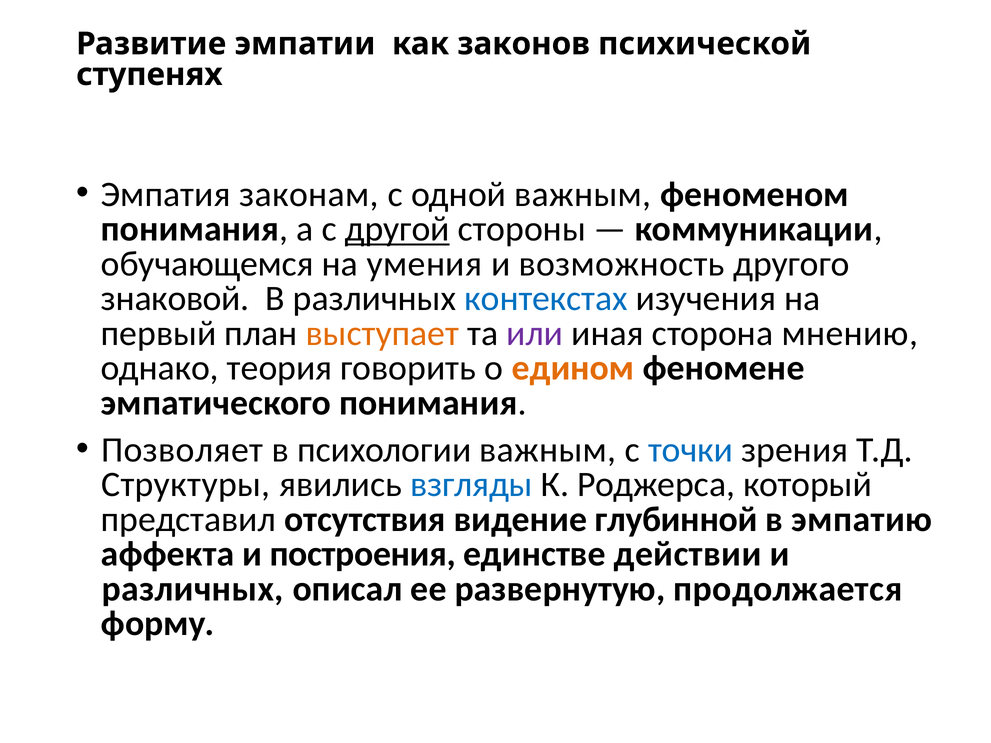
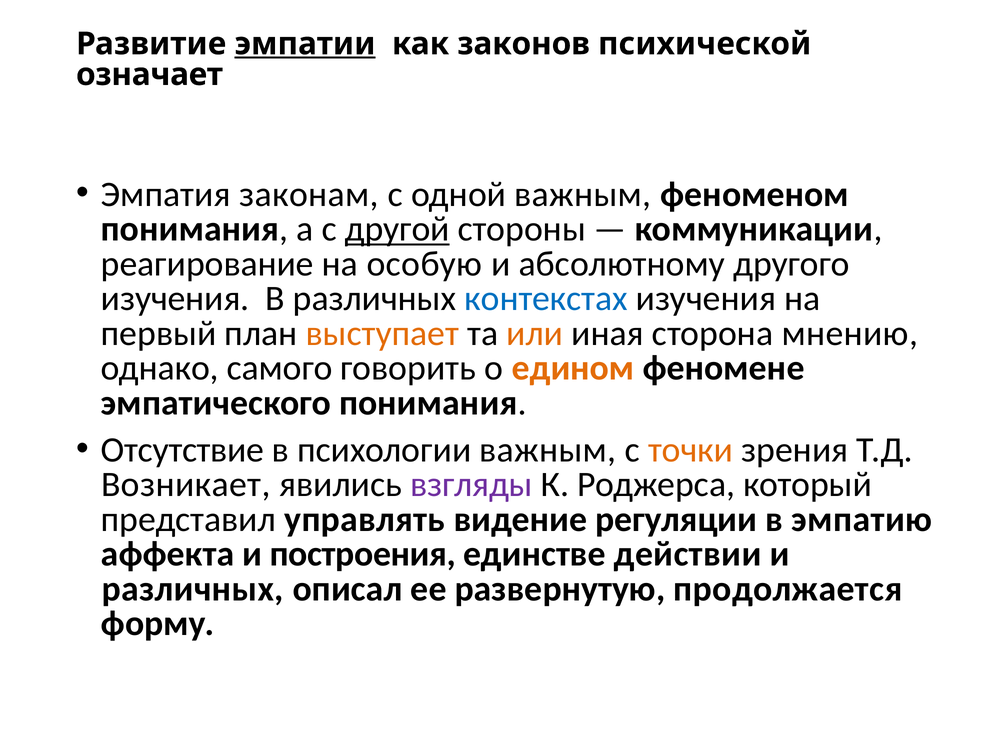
эмпатии underline: none -> present
ступенях: ступенях -> означает
обучающемся: обучающемся -> реагирование
умения: умения -> особую
возможность: возможность -> абсолютному
знаковой at (175, 299): знаковой -> изучения
или colour: purple -> orange
теория: теория -> самого
Позволяет: Позволяет -> Отсутствие
точки colour: blue -> orange
Структуры: Структуры -> Возникает
взгляды colour: blue -> purple
отсутствия: отсутствия -> управлять
глубинной: глубинной -> peгуляции
